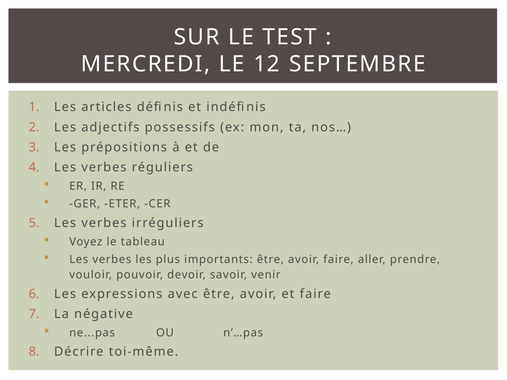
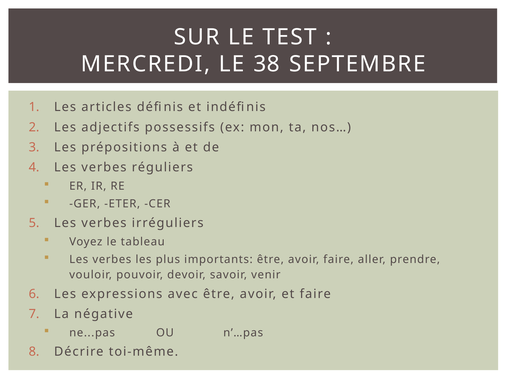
12: 12 -> 38
